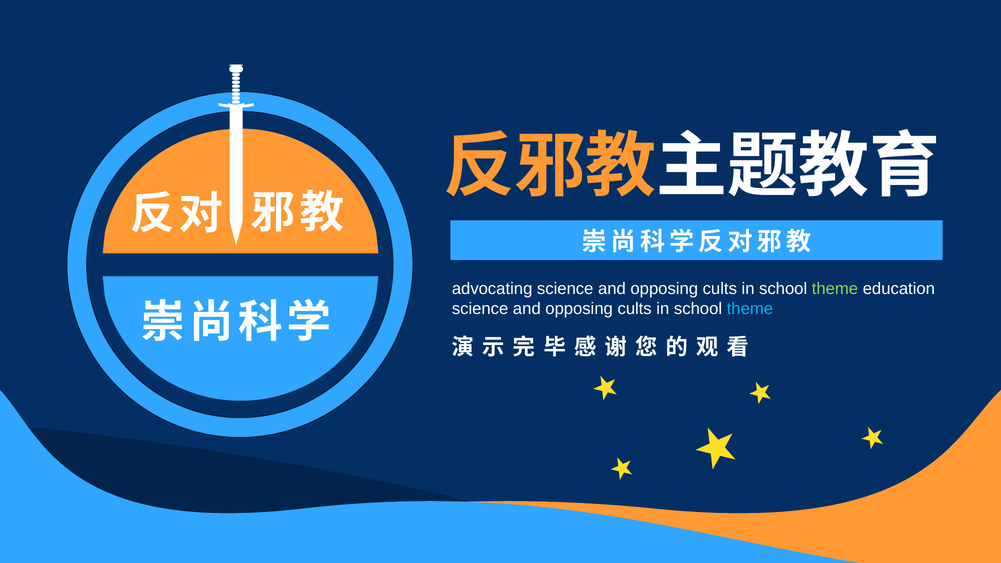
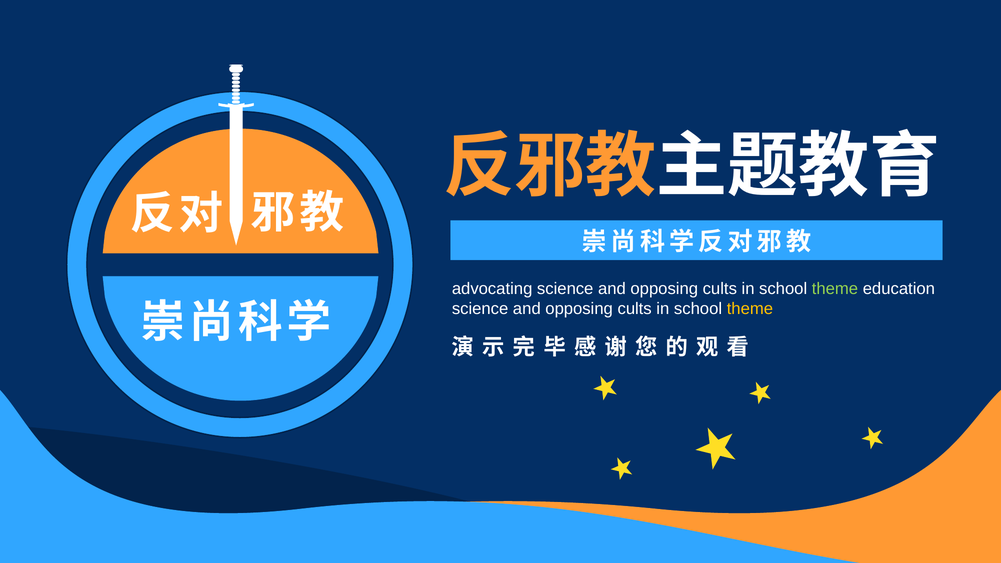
theme at (750, 309) colour: light blue -> yellow
